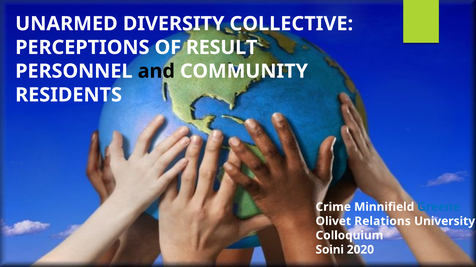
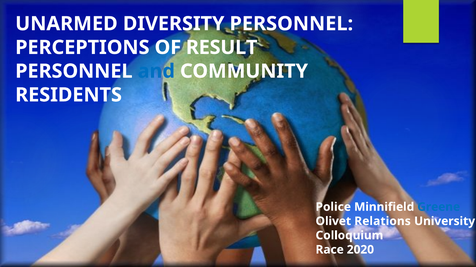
DIVERSITY COLLECTIVE: COLLECTIVE -> PERSONNEL
and colour: black -> blue
Crime: Crime -> Police
Soini: Soini -> Race
